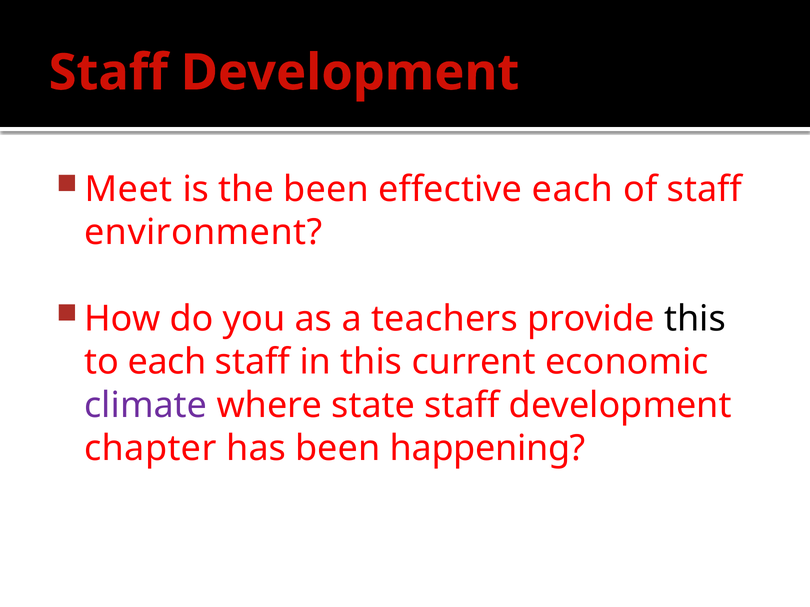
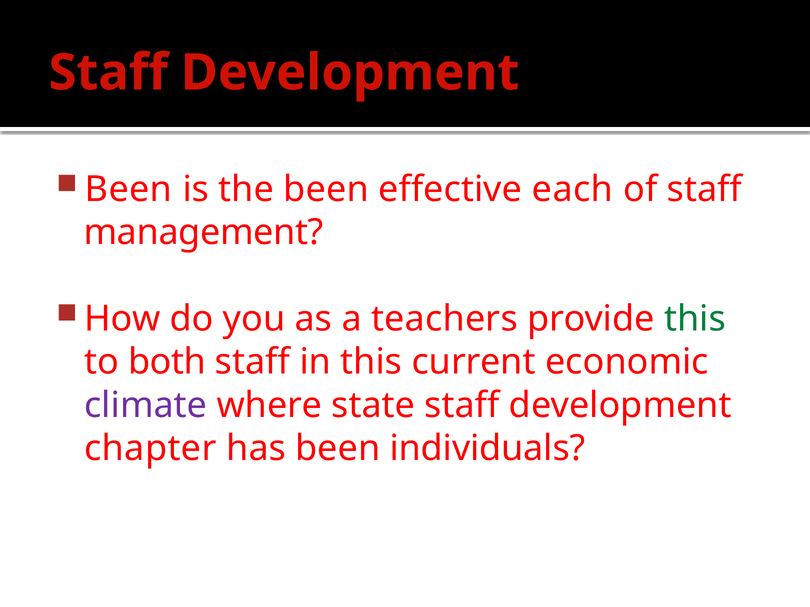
Meet at (129, 189): Meet -> Been
environment: environment -> management
this at (695, 319) colour: black -> green
to each: each -> both
happening: happening -> individuals
